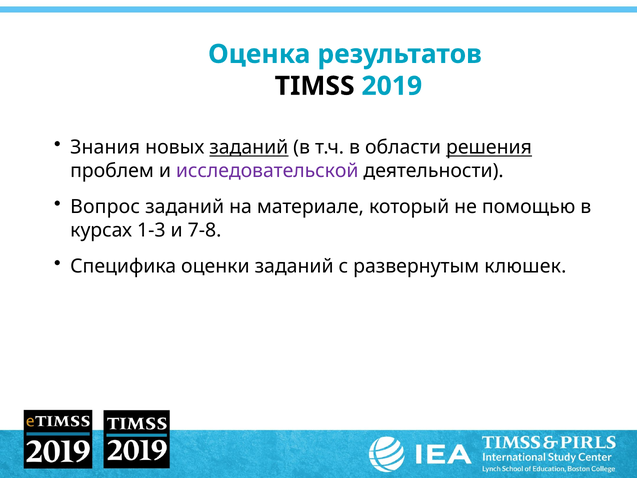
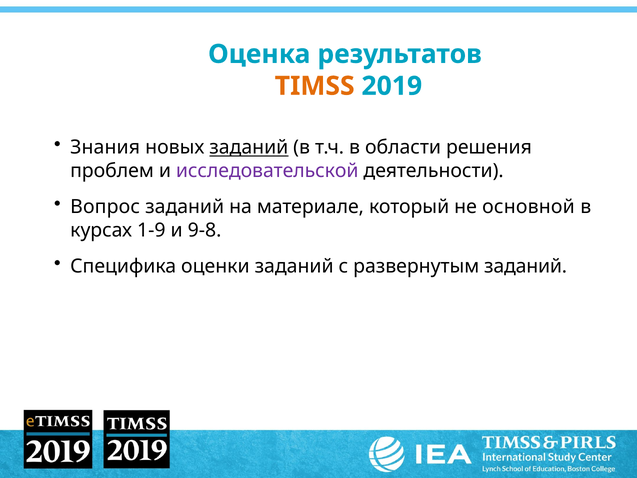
TIMSS colour: black -> orange
решения underline: present -> none
помощью: помощью -> основной
1-3: 1-3 -> 1-9
7-8: 7-8 -> 9-8
развернутым клюшек: клюшек -> заданий
